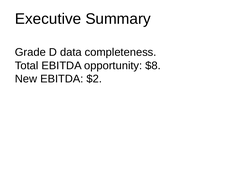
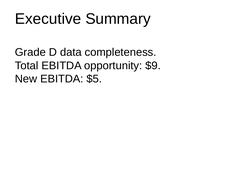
$8: $8 -> $9
$2: $2 -> $5
